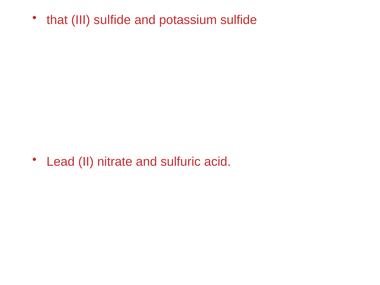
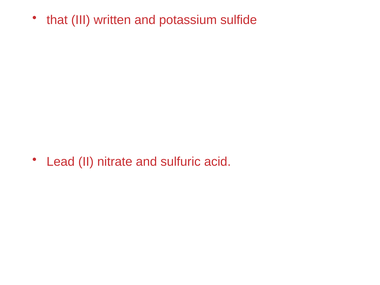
III sulfide: sulfide -> written
